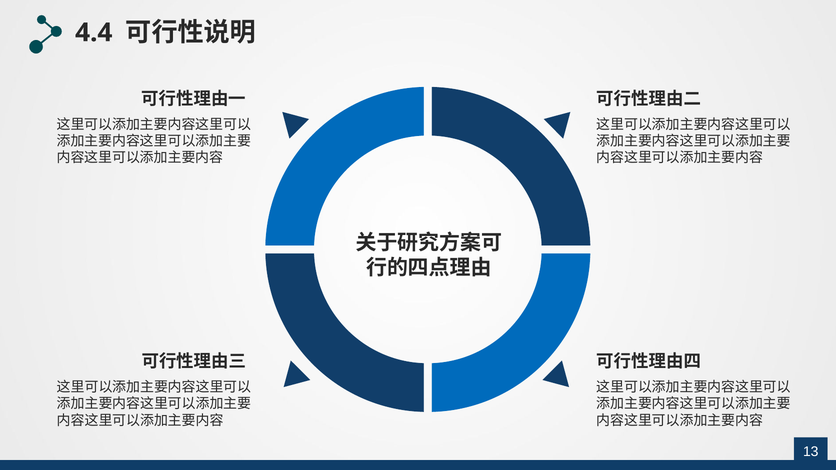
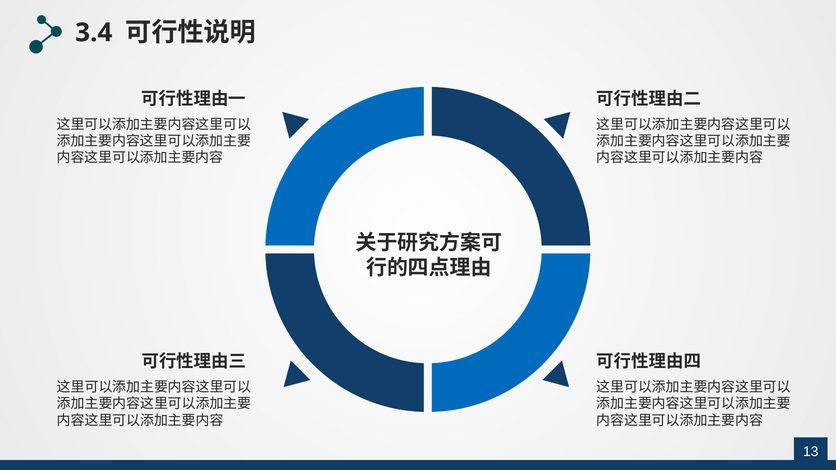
4.4: 4.4 -> 3.4
